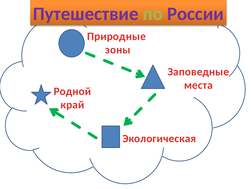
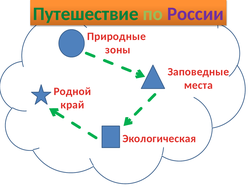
Путешествие colour: purple -> green
